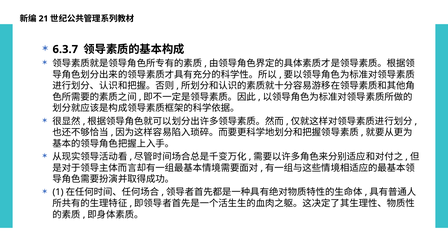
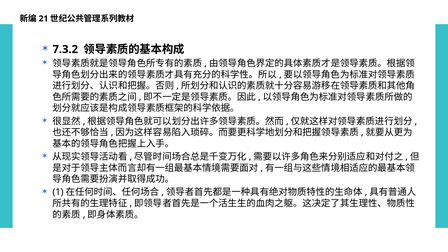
6.3.7: 6.3.7 -> 7.3.2
